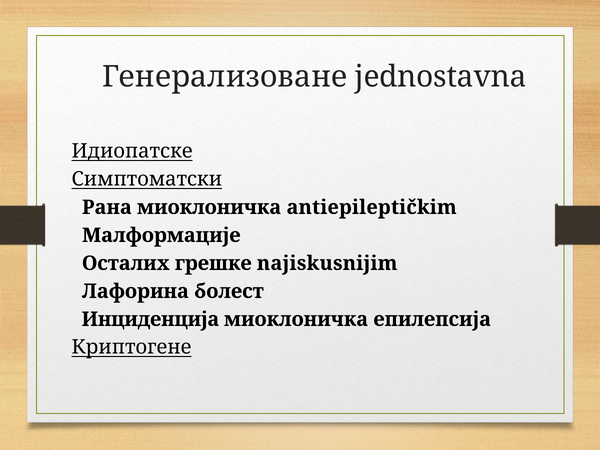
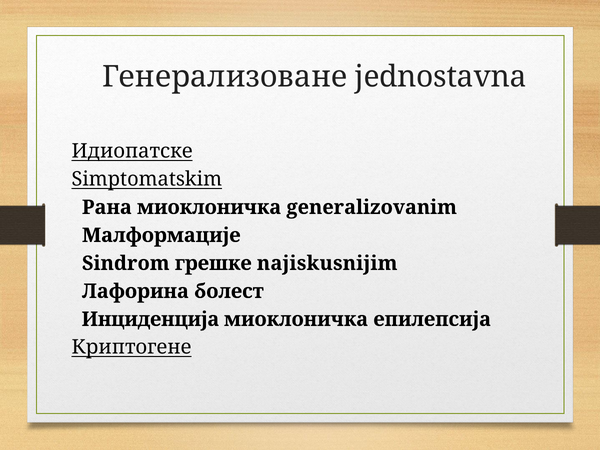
Симптоматски: Симптоматски -> Simptomatskim
antiepileptičkim: antiepileptičkim -> generalizovanim
Осталих: Осталих -> Sindrom
